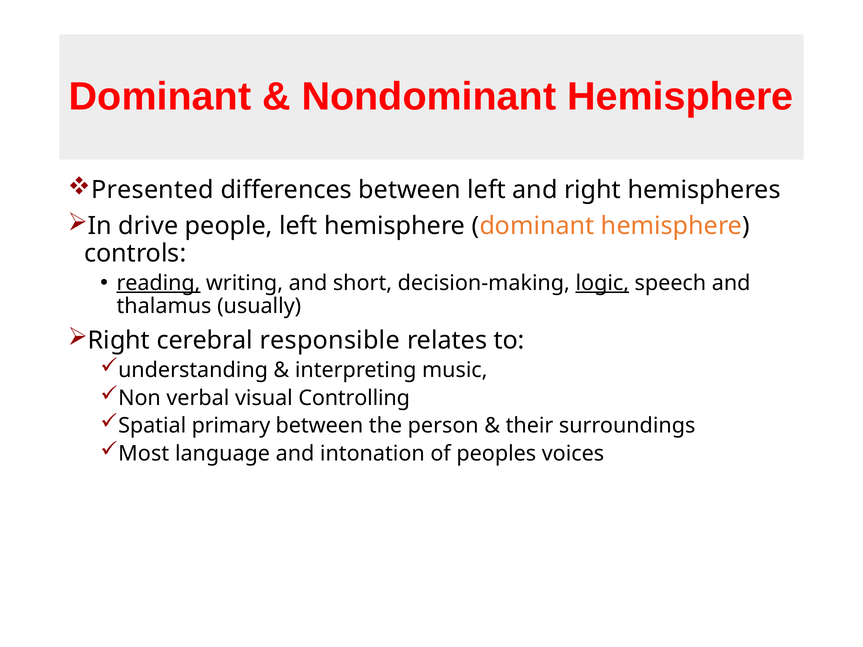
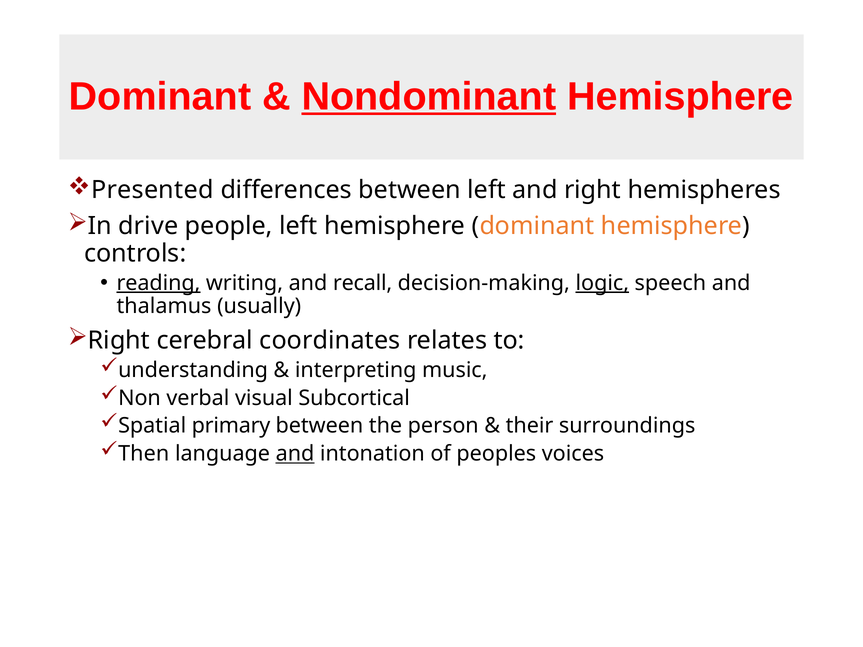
Nondominant underline: none -> present
short: short -> recall
responsible: responsible -> coordinates
Controlling: Controlling -> Subcortical
Most: Most -> Then
and at (295, 454) underline: none -> present
